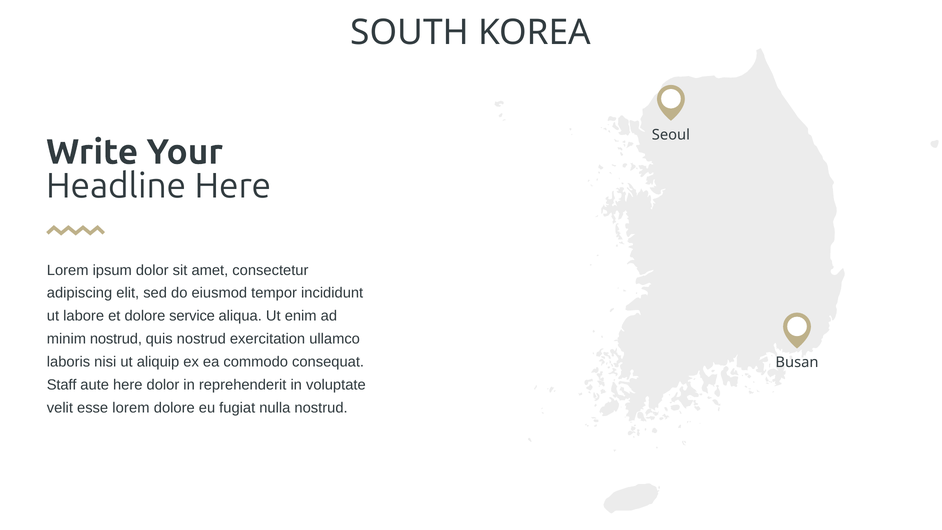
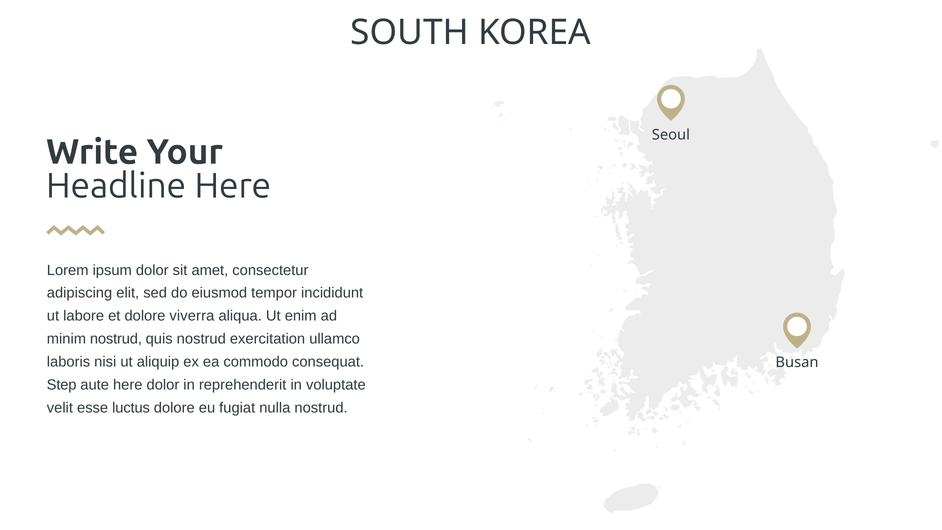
service: service -> viverra
Staff: Staff -> Step
esse lorem: lorem -> luctus
